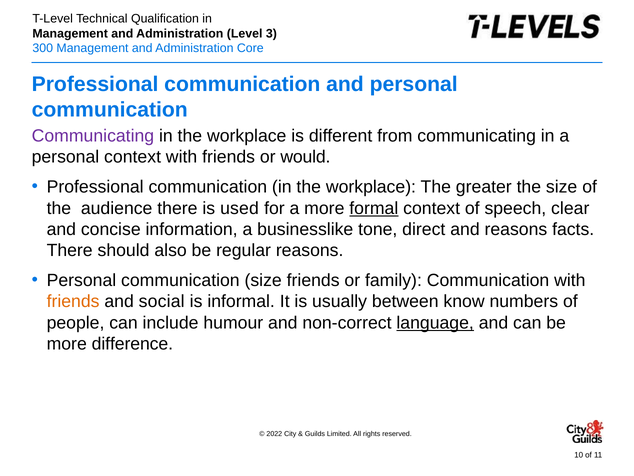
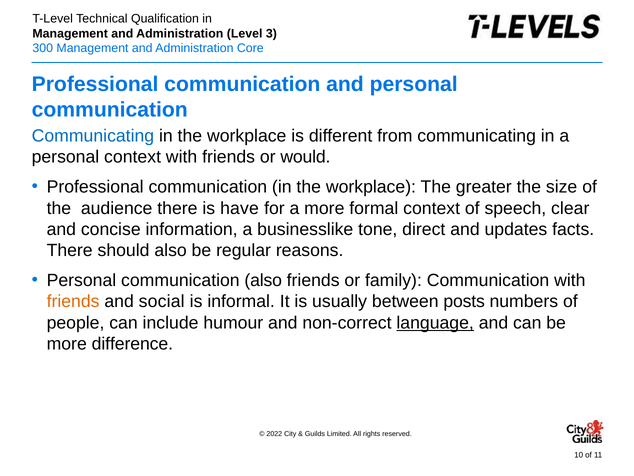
Communicating at (93, 136) colour: purple -> blue
used: used -> have
formal underline: present -> none
and reasons: reasons -> updates
communication size: size -> also
know: know -> posts
